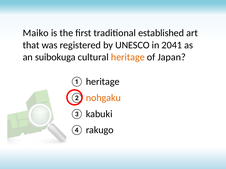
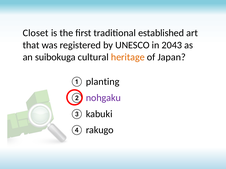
Maiko: Maiko -> Closet
2041: 2041 -> 2043
① heritage: heritage -> planting
nohgaku colour: orange -> purple
